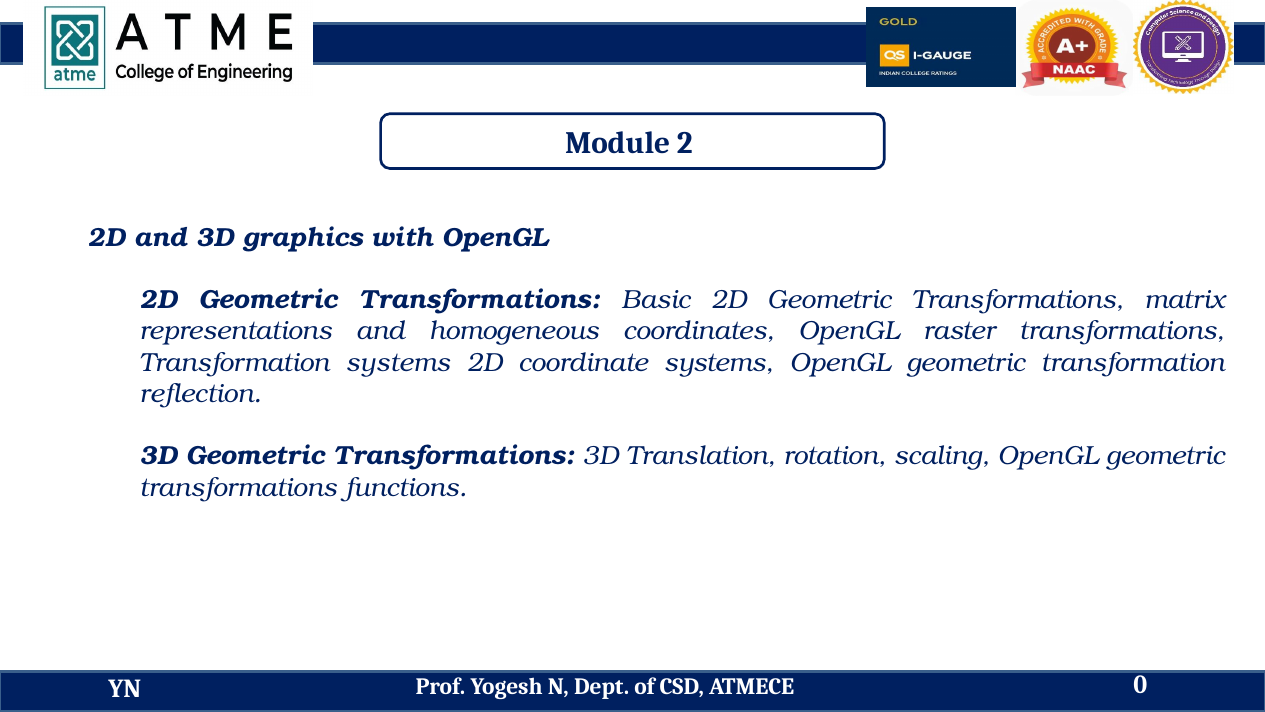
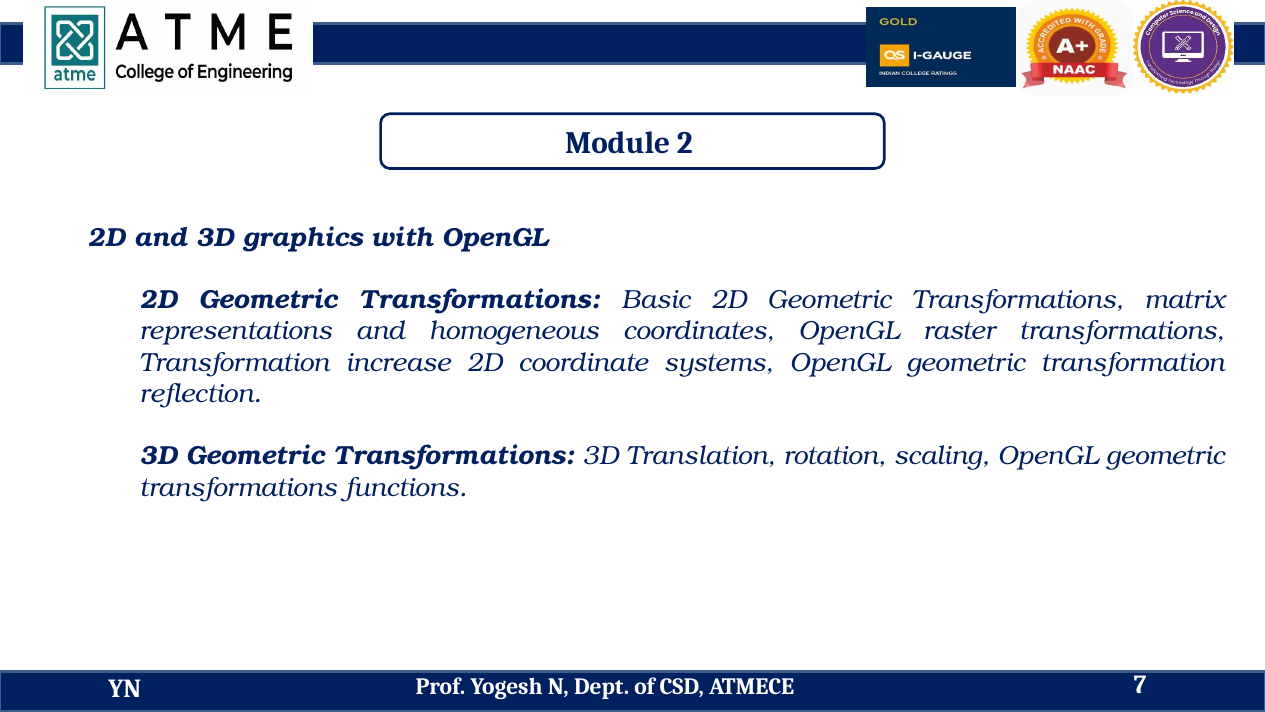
Transformation systems: systems -> increase
0: 0 -> 7
